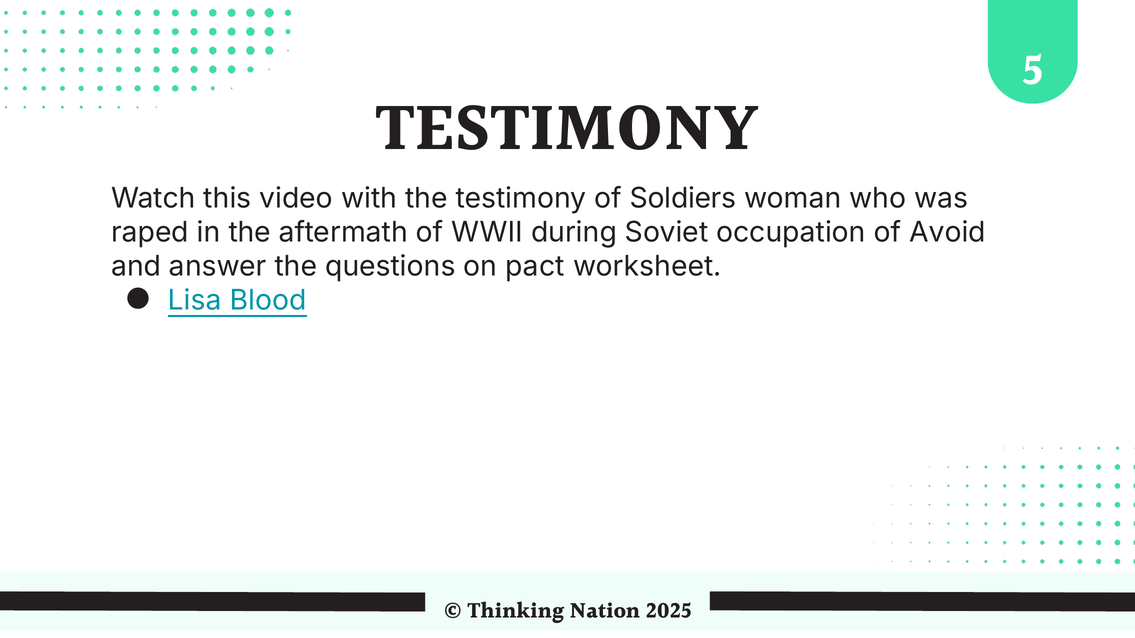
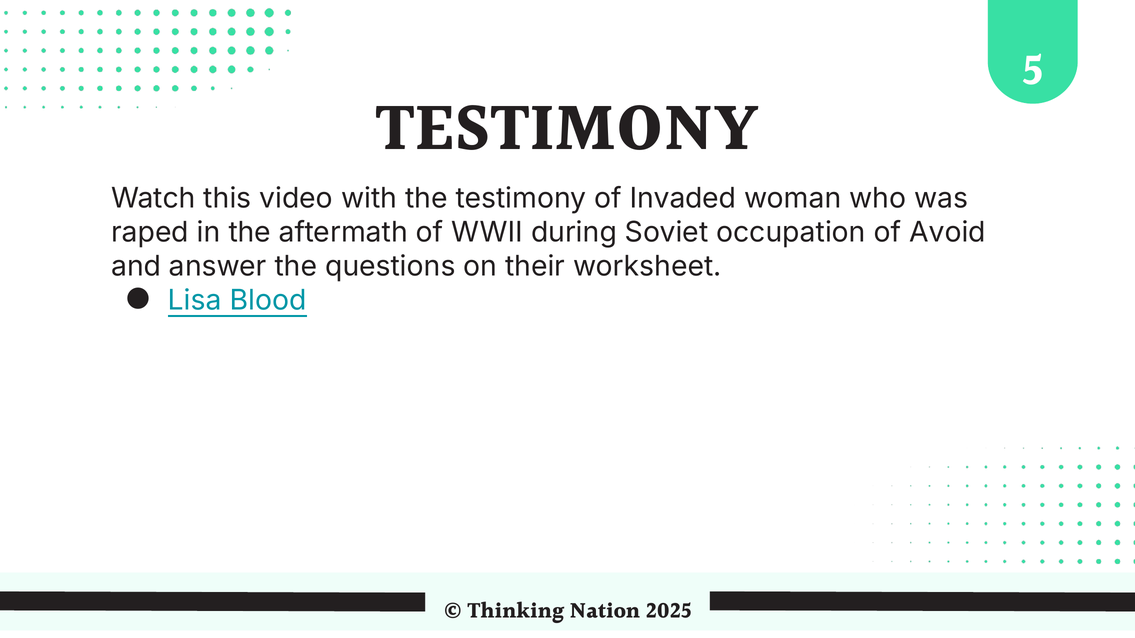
Soldiers: Soldiers -> Invaded
pact: pact -> their
